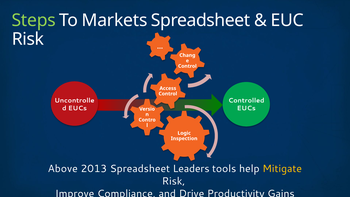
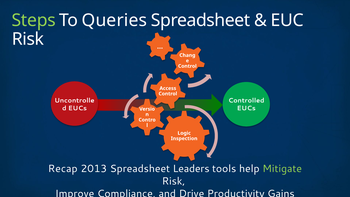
Markets: Markets -> Queries
Above: Above -> Recap
Mitigate colour: yellow -> light green
